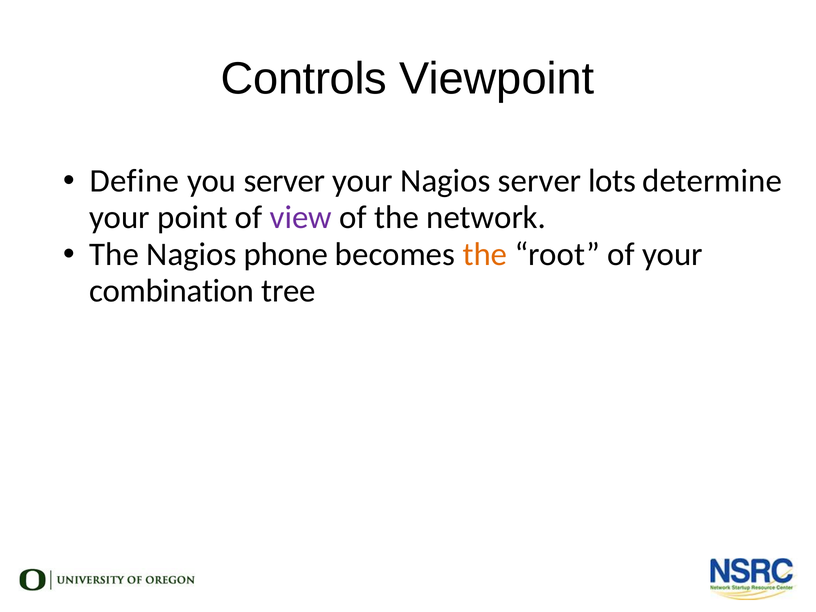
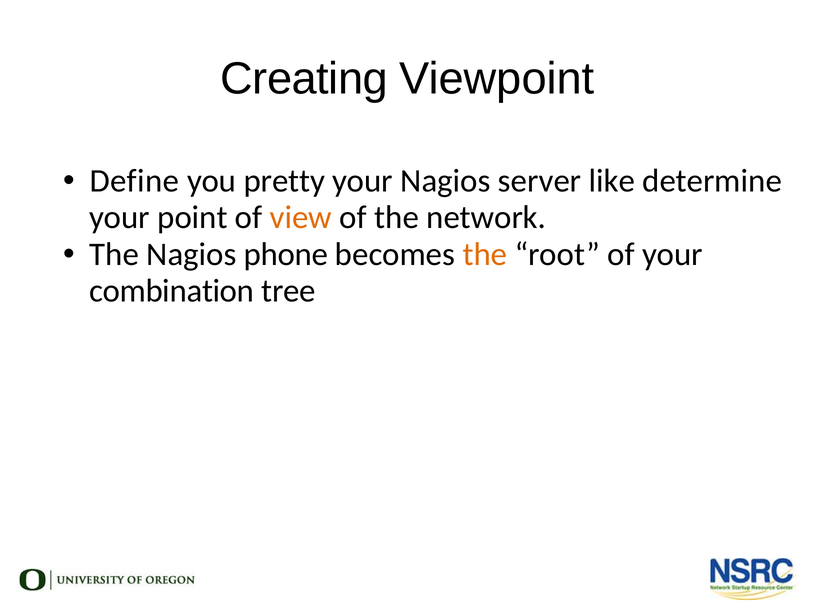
Controls: Controls -> Creating
you server: server -> pretty
lots: lots -> like
view colour: purple -> orange
